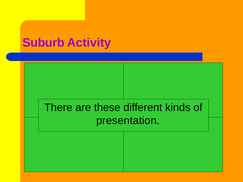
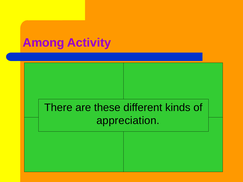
Suburb: Suburb -> Among
presentation: presentation -> appreciation
